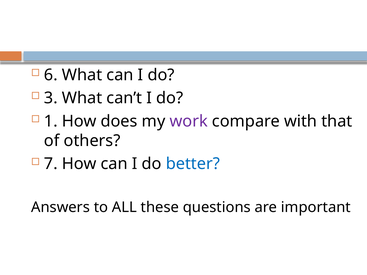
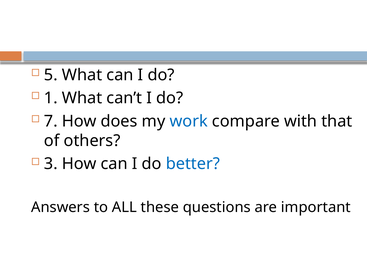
6: 6 -> 5
3: 3 -> 1
1: 1 -> 7
work colour: purple -> blue
7: 7 -> 3
